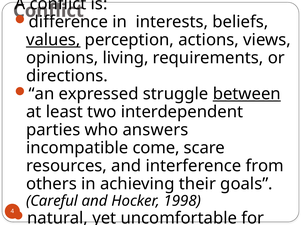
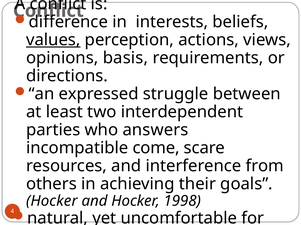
living: living -> basis
between underline: present -> none
Careful at (52, 202): Careful -> Hocker
